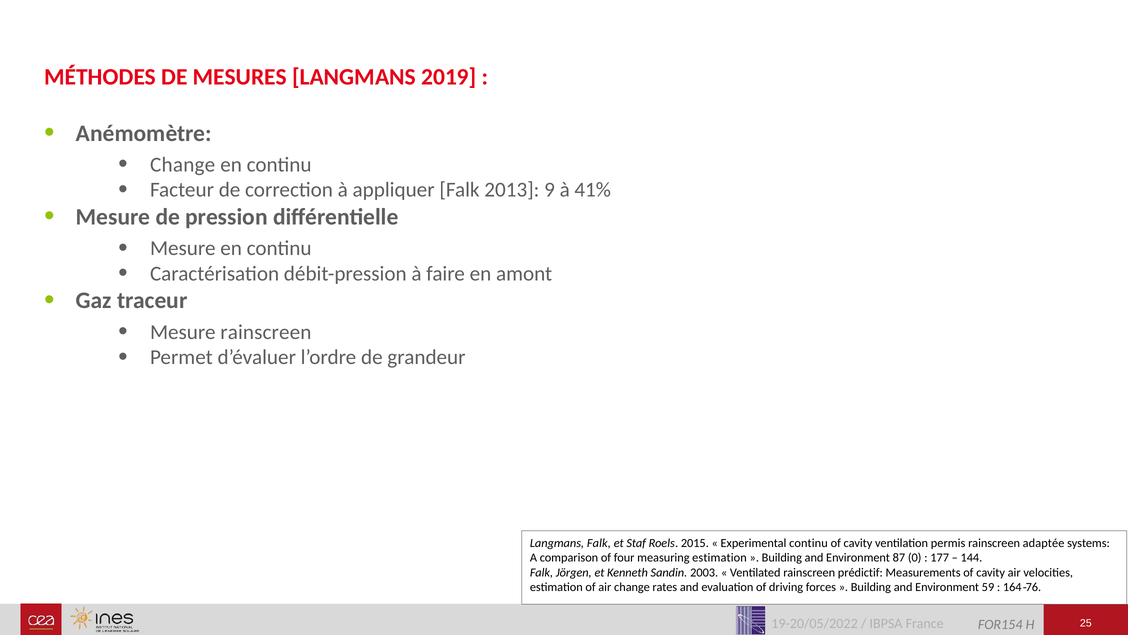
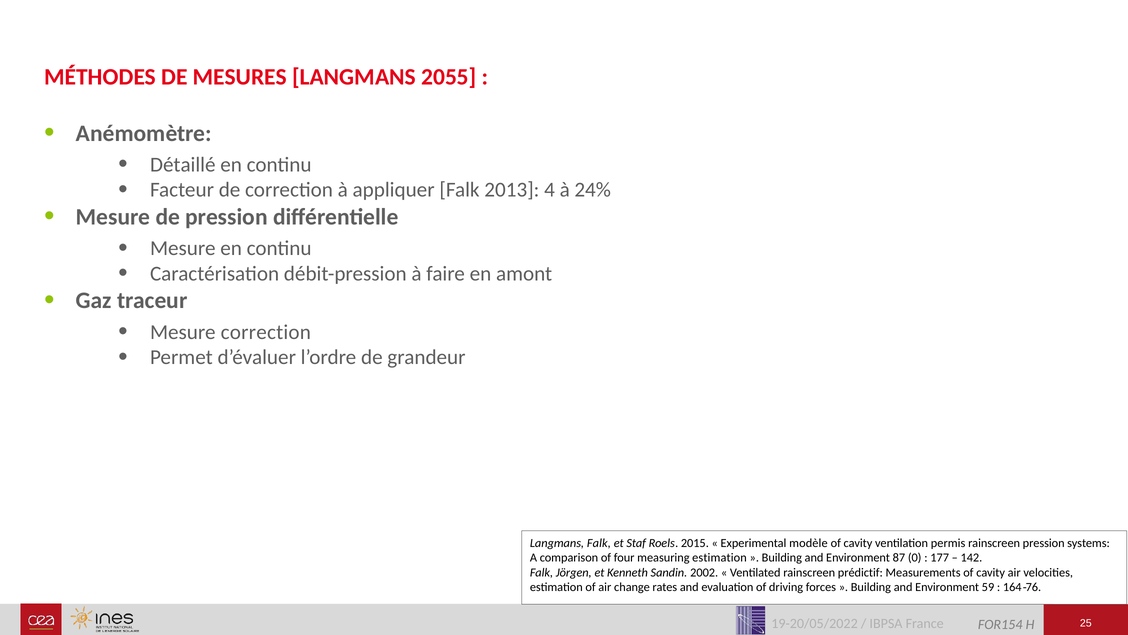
2019: 2019 -> 2055
Change at (183, 164): Change -> Détaillé
9: 9 -> 4
41%: 41% -> 24%
Mesure rainscreen: rainscreen -> correction
Experimental continu: continu -> modèle
rainscreen adaptée: adaptée -> pression
144: 144 -> 142
2003: 2003 -> 2002
